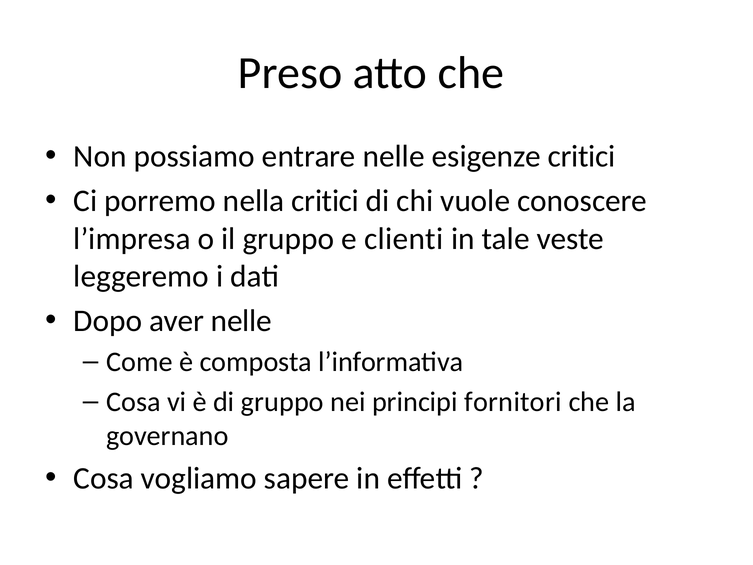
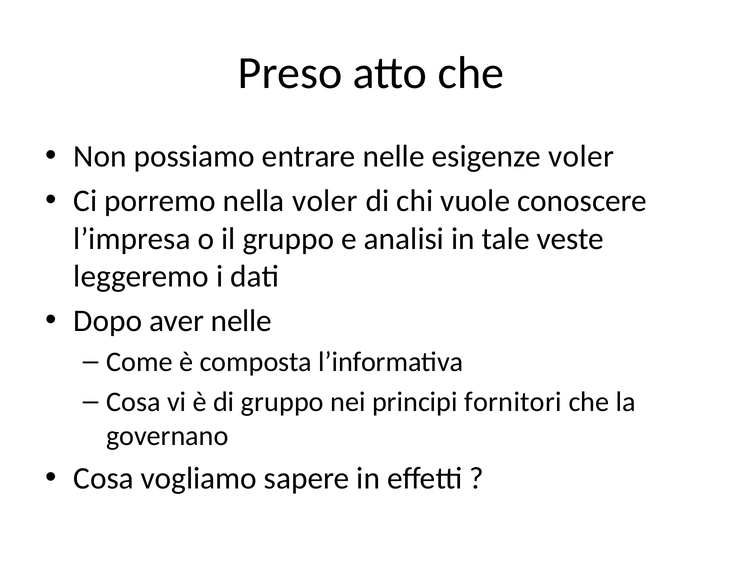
esigenze critici: critici -> voler
nella critici: critici -> voler
clienti: clienti -> analisi
